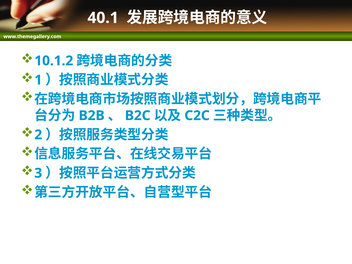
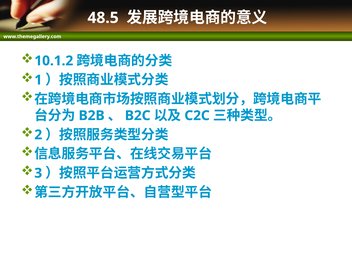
40.1: 40.1 -> 48.5
